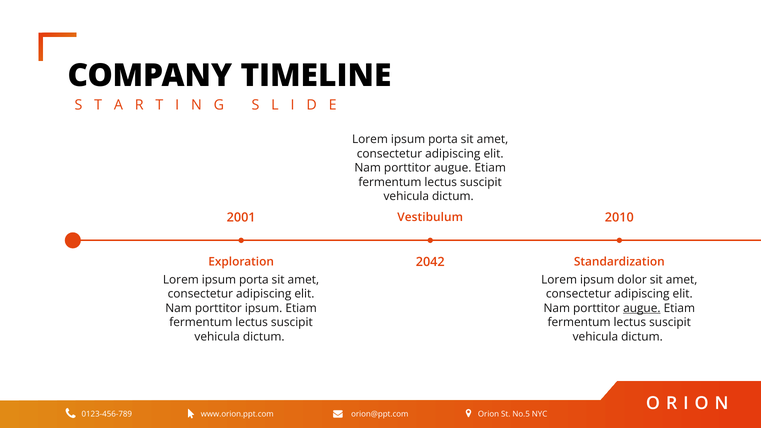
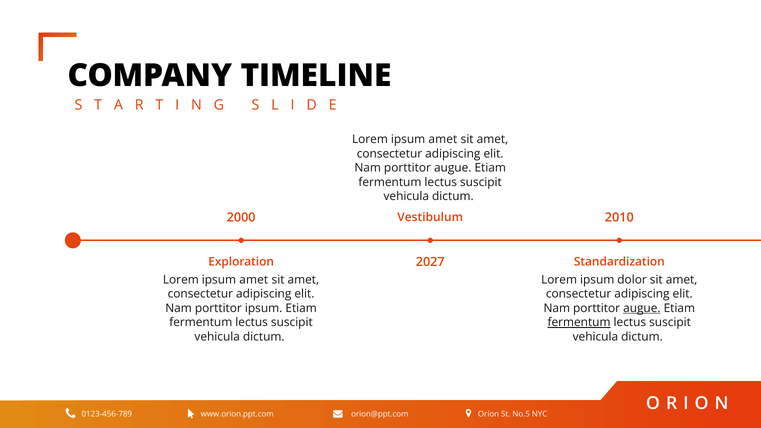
porta at (443, 140): porta -> amet
2001: 2001 -> 2000
2042: 2042 -> 2027
porta at (254, 280): porta -> amet
fermentum at (579, 323) underline: none -> present
